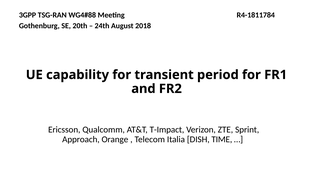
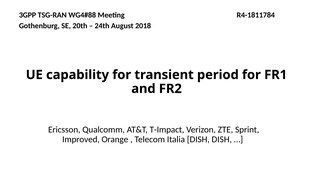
Approach: Approach -> Improved
DISH TIME: TIME -> DISH
